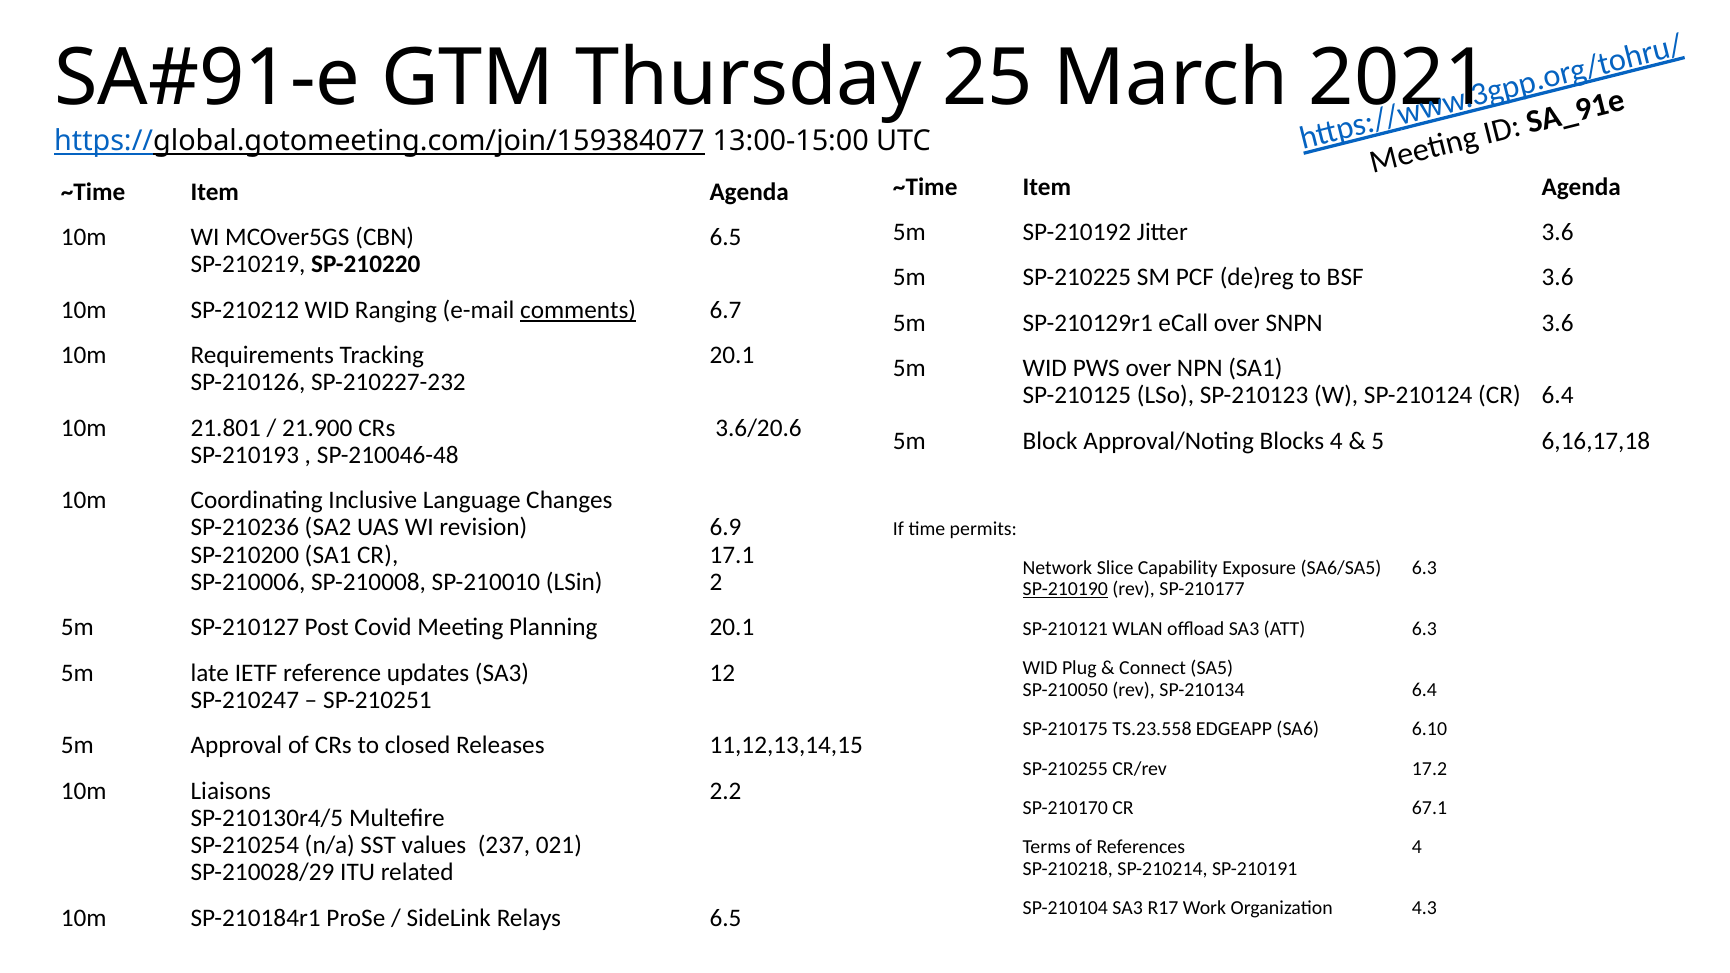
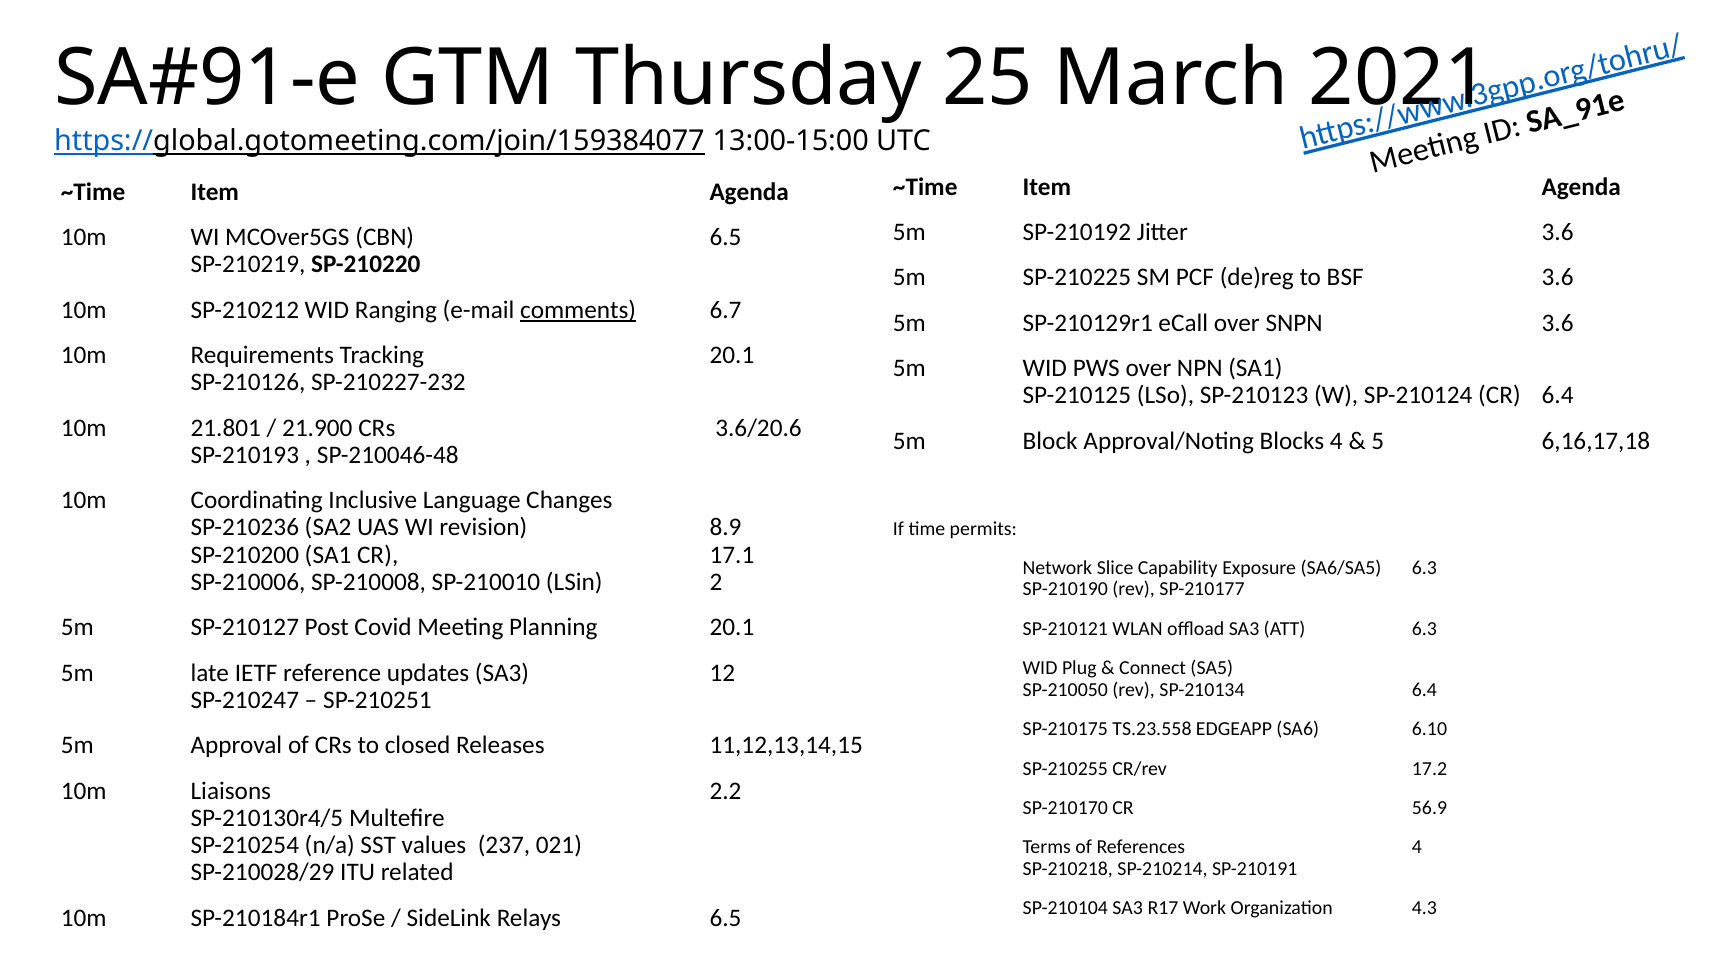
6.9: 6.9 -> 8.9
SP-210190 underline: present -> none
67.1: 67.1 -> 56.9
